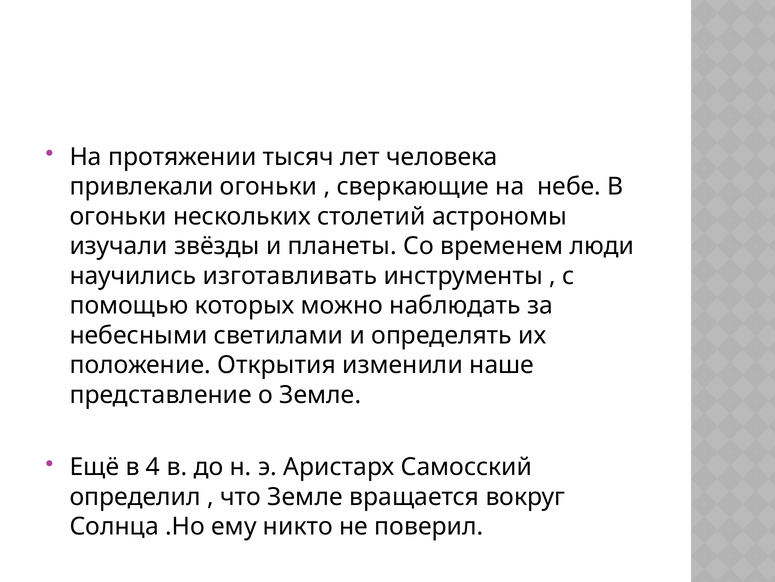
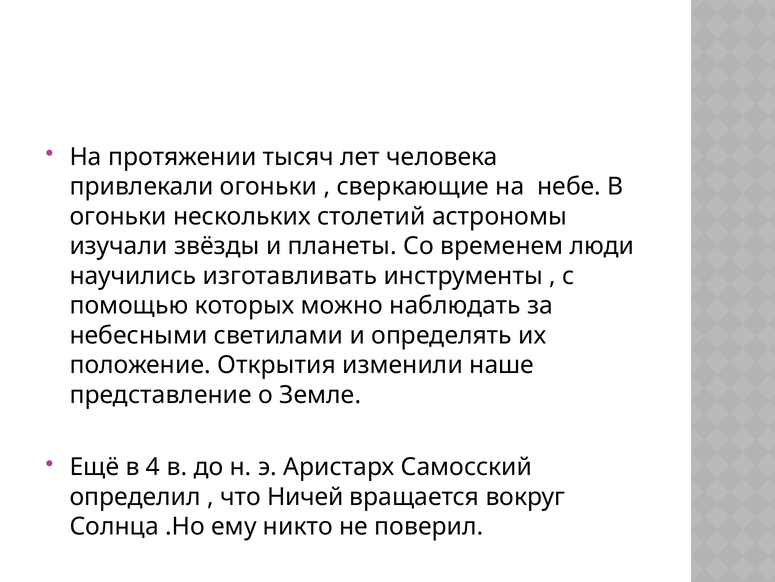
что Земле: Земле -> Ничей
